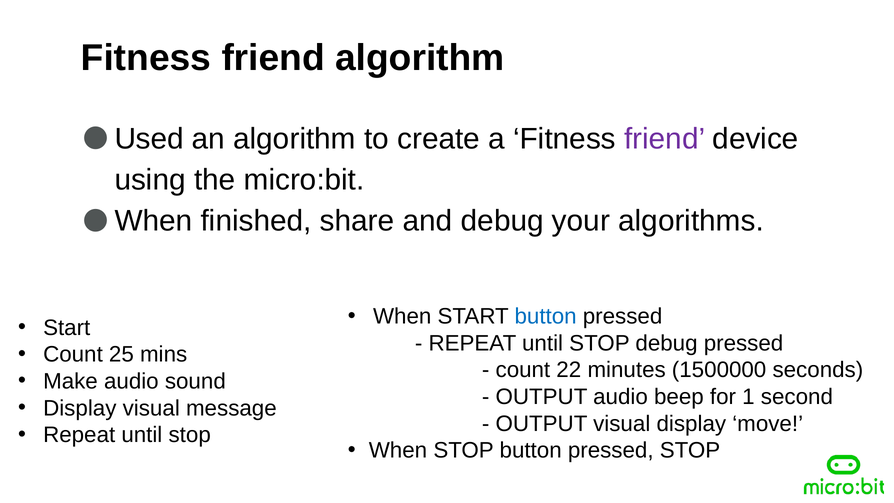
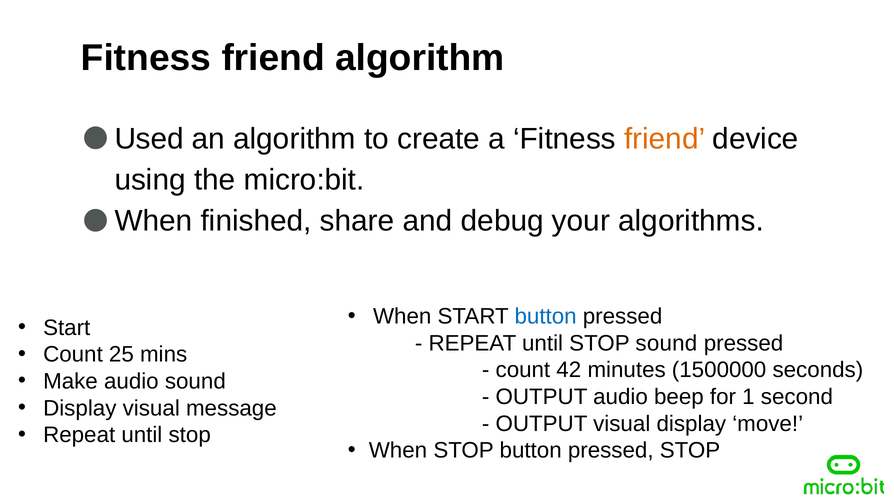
friend at (665, 139) colour: purple -> orange
STOP debug: debug -> sound
22: 22 -> 42
